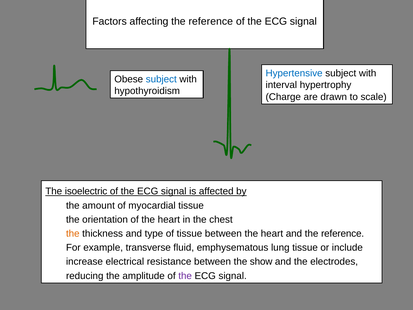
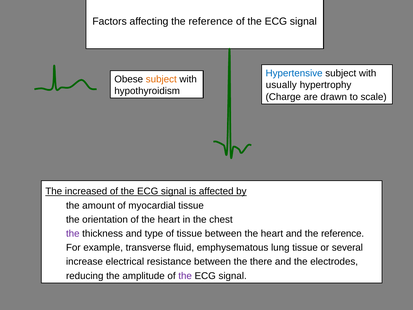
subject at (161, 79) colour: blue -> orange
interval: interval -> usually
isoelectric: isoelectric -> increased
the at (73, 233) colour: orange -> purple
include: include -> several
show: show -> there
